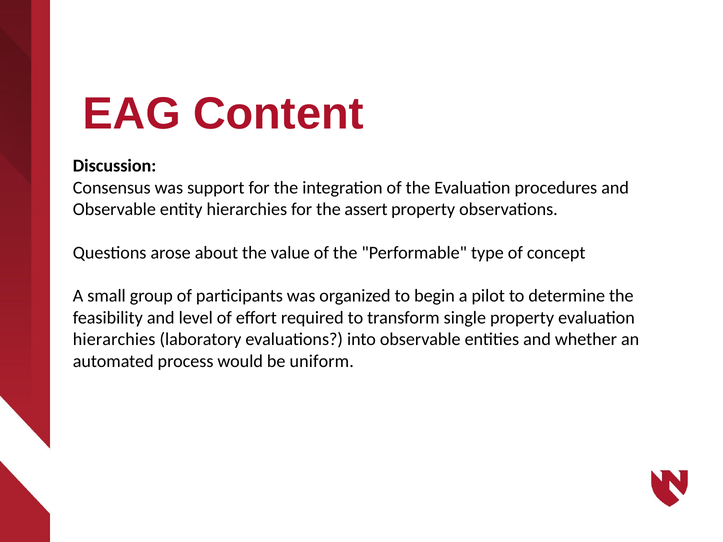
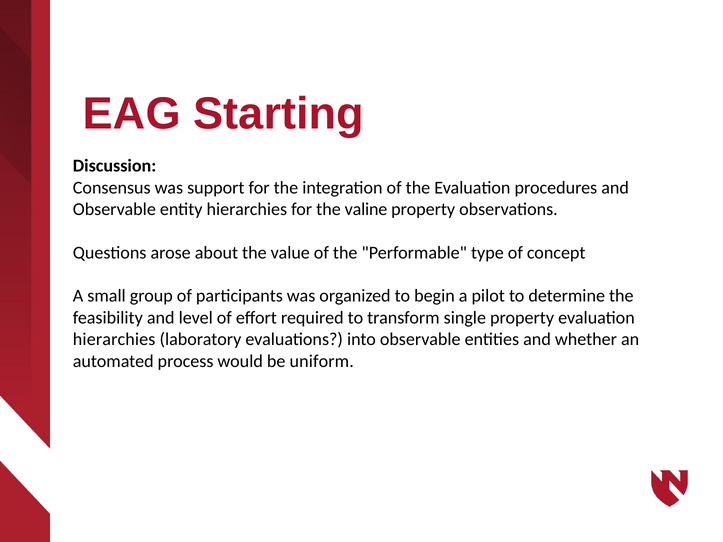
Content: Content -> Starting
assert: assert -> valine
